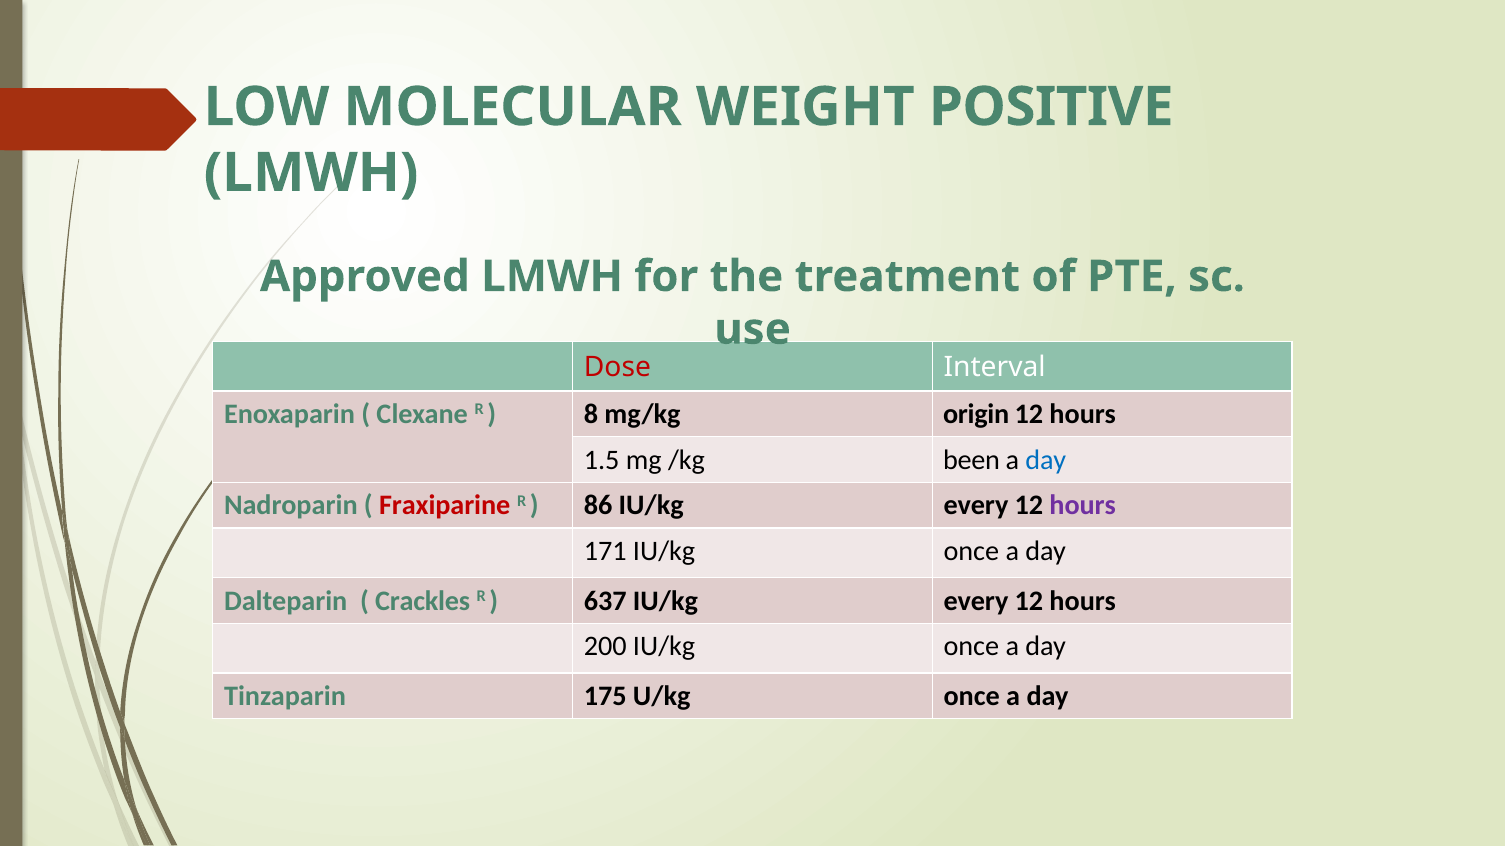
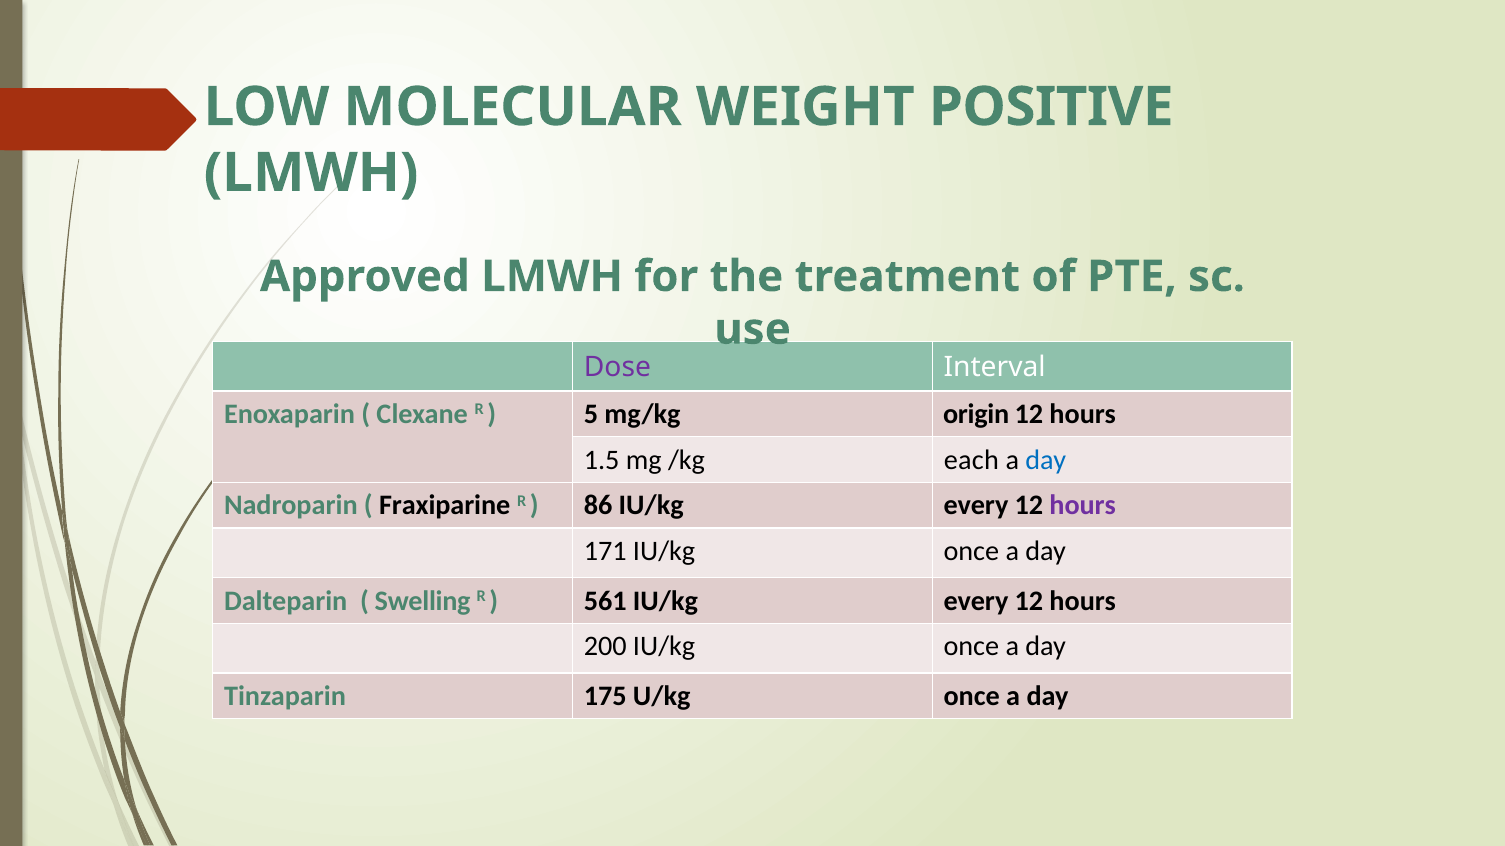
Dose colour: red -> purple
8: 8 -> 5
been: been -> each
Fraxiparine colour: red -> black
Crackles: Crackles -> Swelling
637: 637 -> 561
